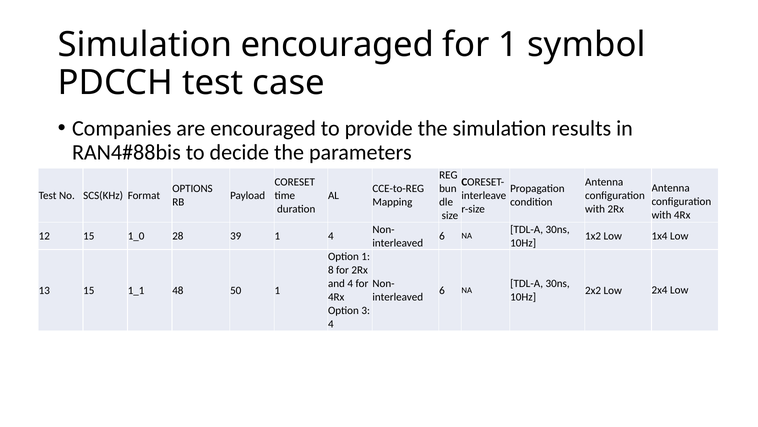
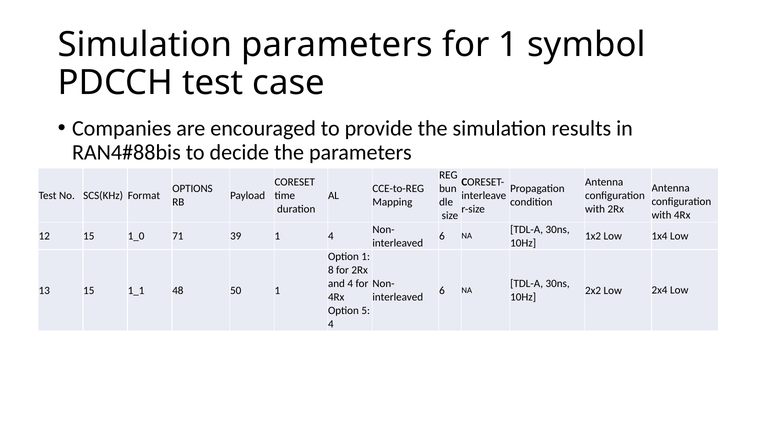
Simulation encouraged: encouraged -> parameters
28: 28 -> 71
3: 3 -> 5
